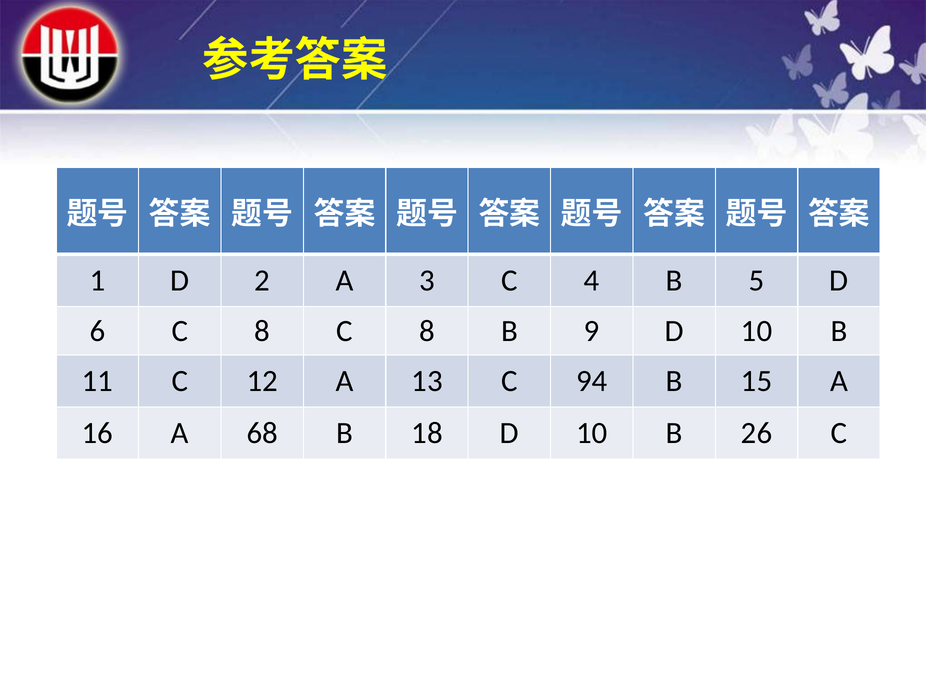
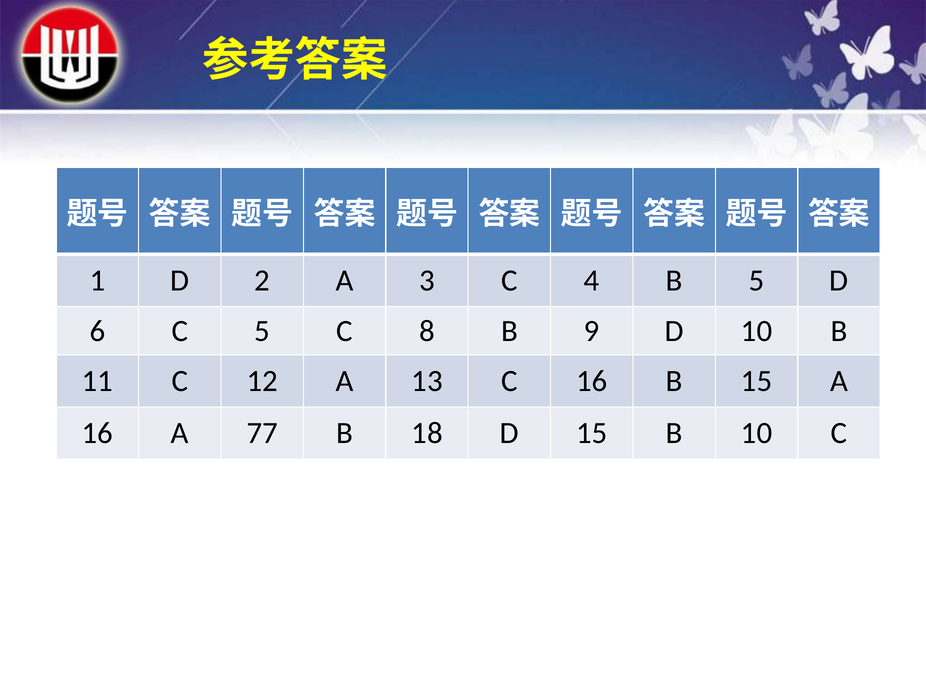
6 C 8: 8 -> 5
C 94: 94 -> 16
68: 68 -> 77
18 D 10: 10 -> 15
B 26: 26 -> 10
